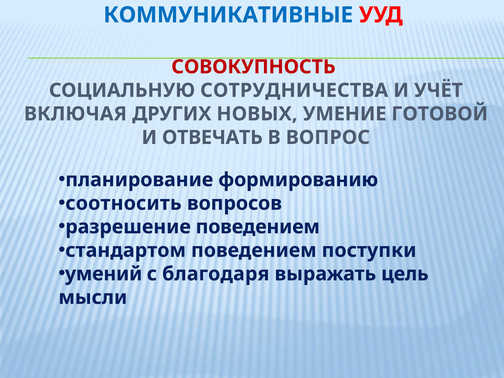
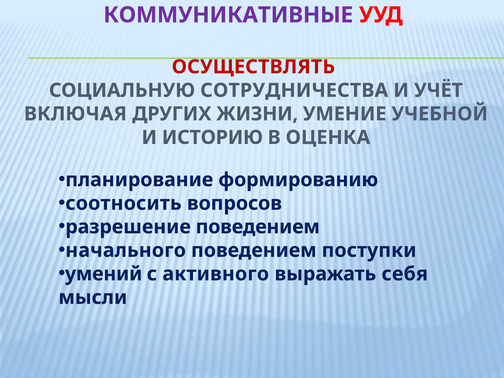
КОММУНИКАТИВНЫЕ colour: blue -> purple
СОВОКУПНОСТЬ: СОВОКУПНОСТЬ -> ОСУЩЕСТВЛЯТЬ
НОВЫХ: НОВЫХ -> ЖИЗНИ
ГОТОВОЙ: ГОТОВОЙ -> УЧЕБНОЙ
ОТВЕЧАТЬ: ОТВЕЧАТЬ -> ИСТОРИЮ
ВОПРОС: ВОПРОС -> ОЦЕНКА
стандартом: стандартом -> начального
благодаря: благодаря -> активного
цель: цель -> себя
